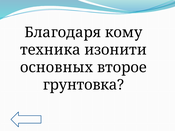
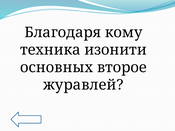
грунтовка: грунтовка -> журавлей
